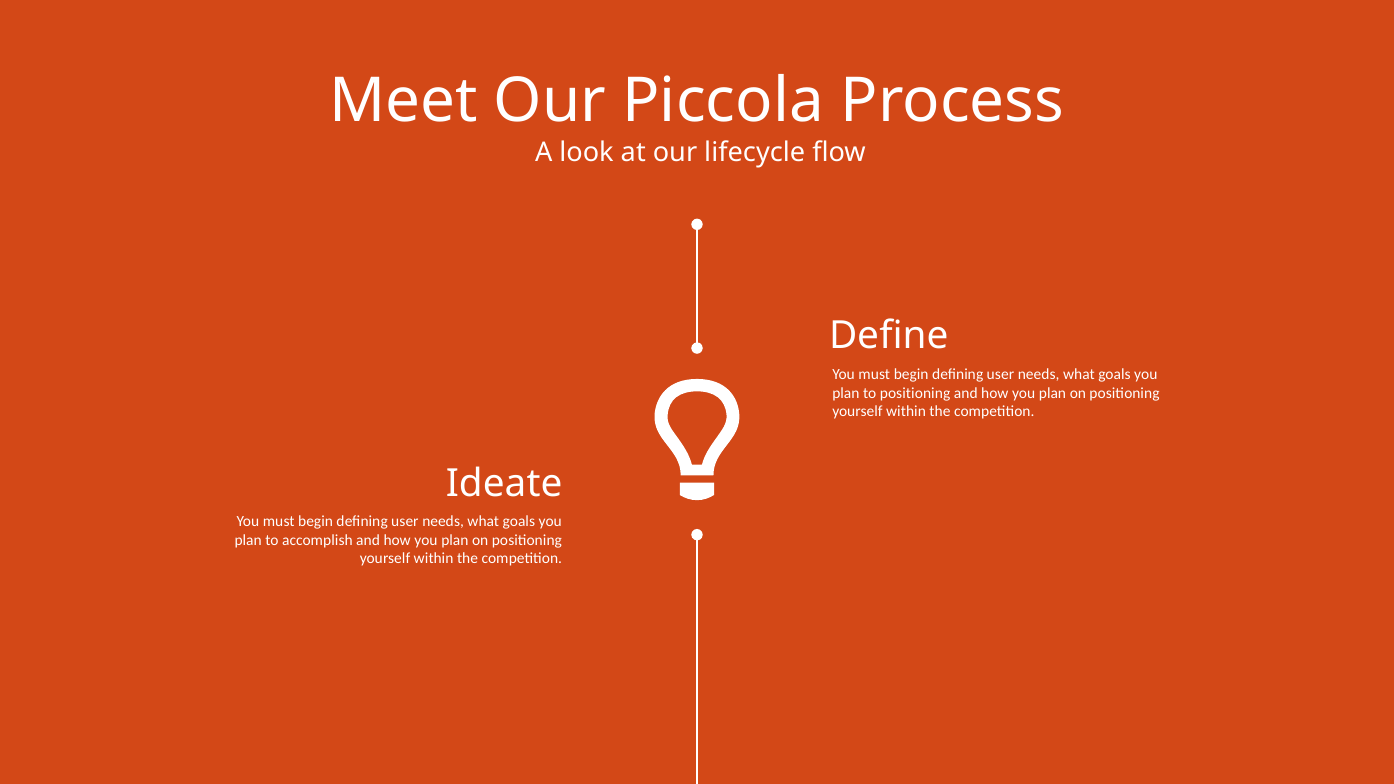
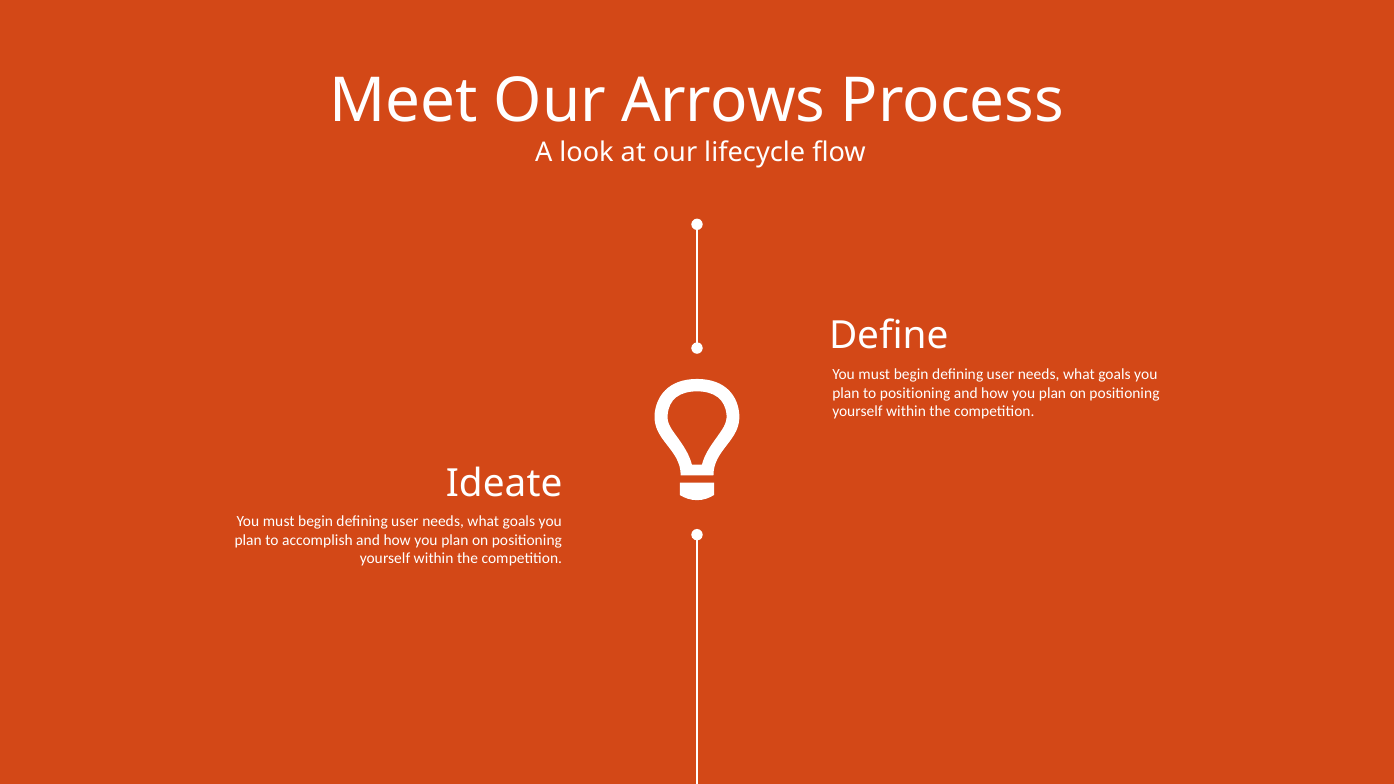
Piccola: Piccola -> Arrows
